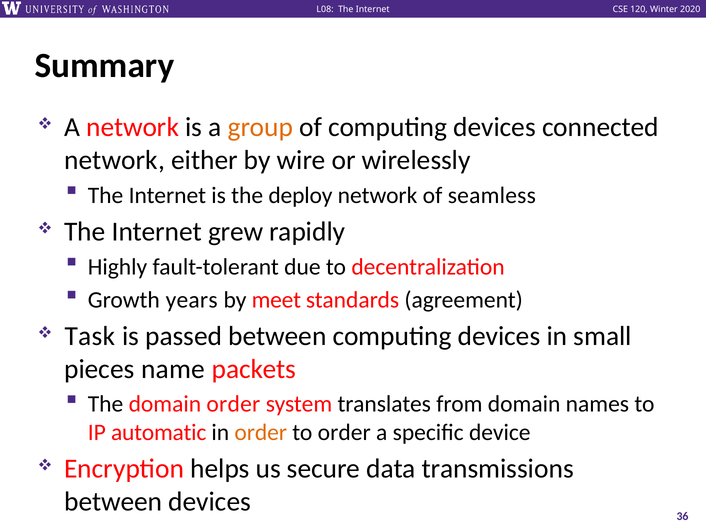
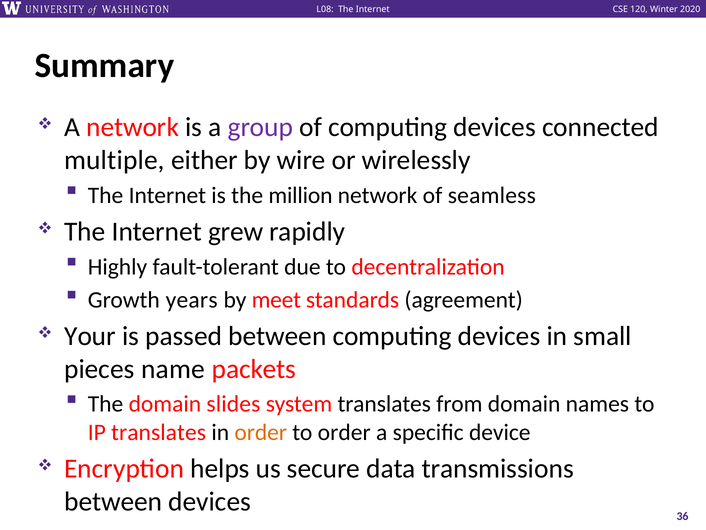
group colour: orange -> purple
network at (115, 160): network -> multiple
deploy: deploy -> million
Task: Task -> Your
domain order: order -> slides
IP automatic: automatic -> translates
